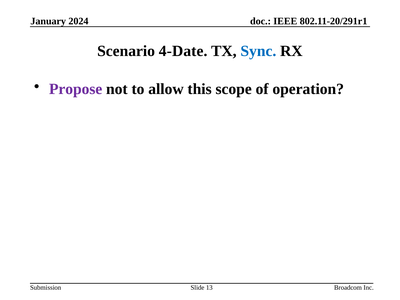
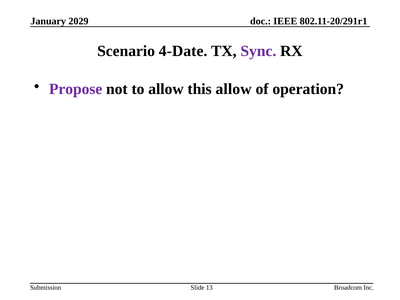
2024: 2024 -> 2029
Sync colour: blue -> purple
this scope: scope -> allow
